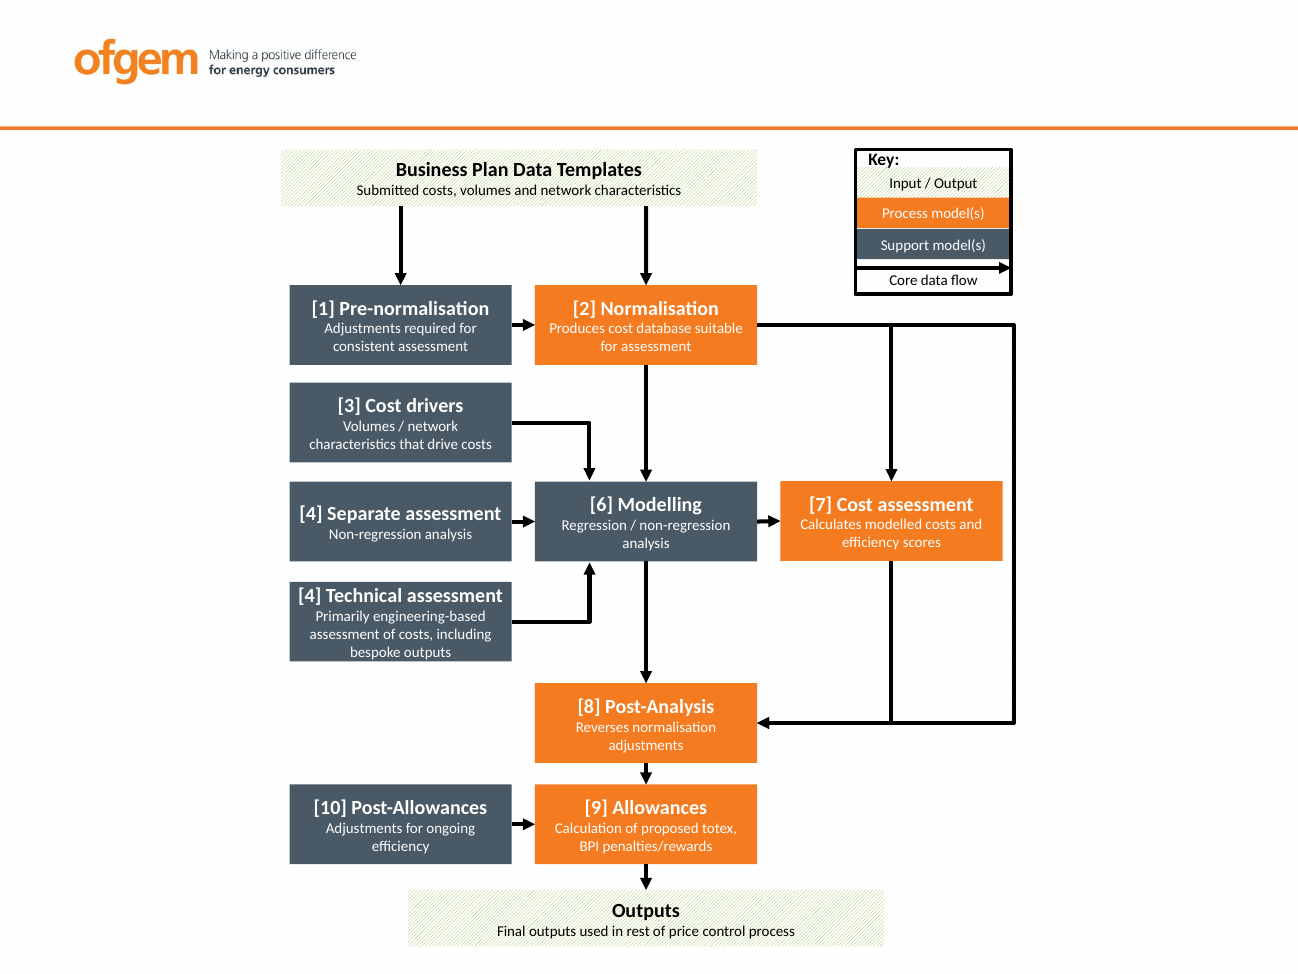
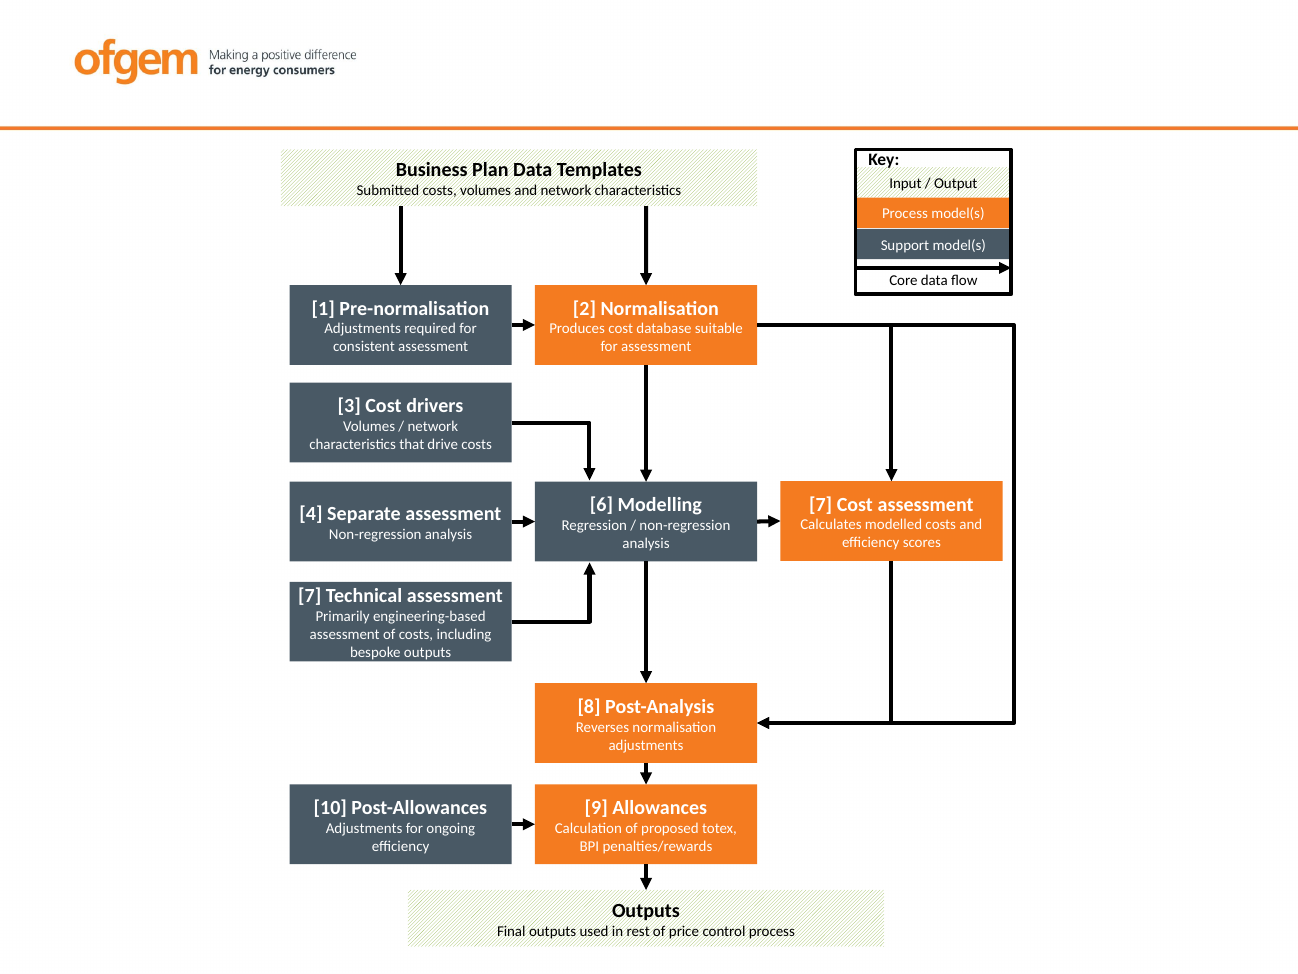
4 at (310, 596): 4 -> 7
